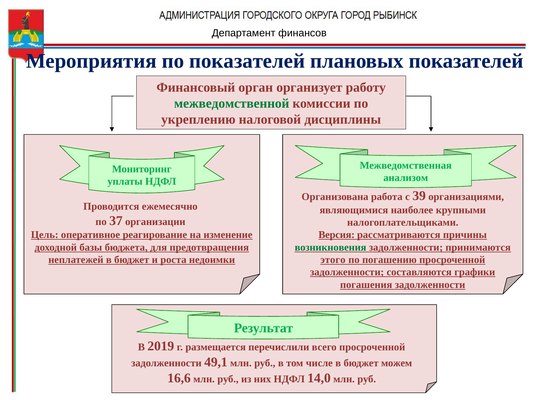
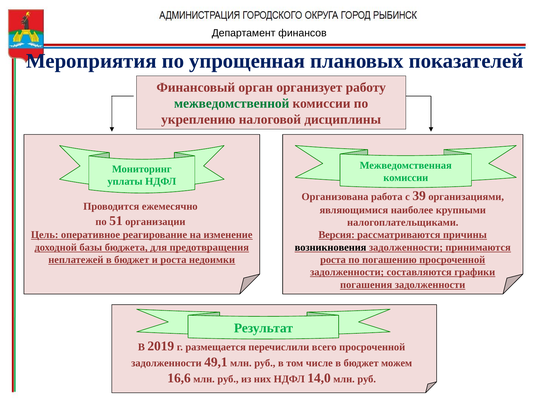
по показателей: показателей -> упрощенная
анализом at (406, 178): анализом -> комиссии
37: 37 -> 51
возникновения colour: green -> black
этого at (333, 260): этого -> роста
